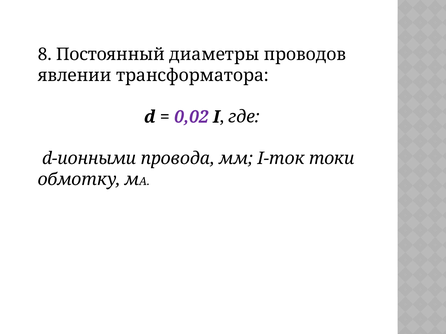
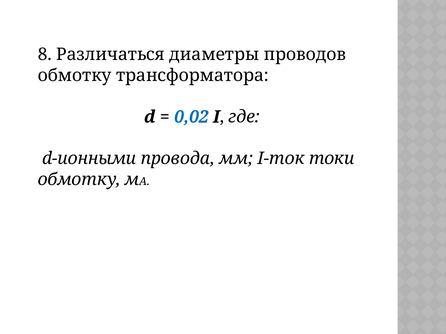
Постоянный: Постоянный -> Различаться
явлении at (75, 75): явлении -> обмотку
0,02 colour: purple -> blue
